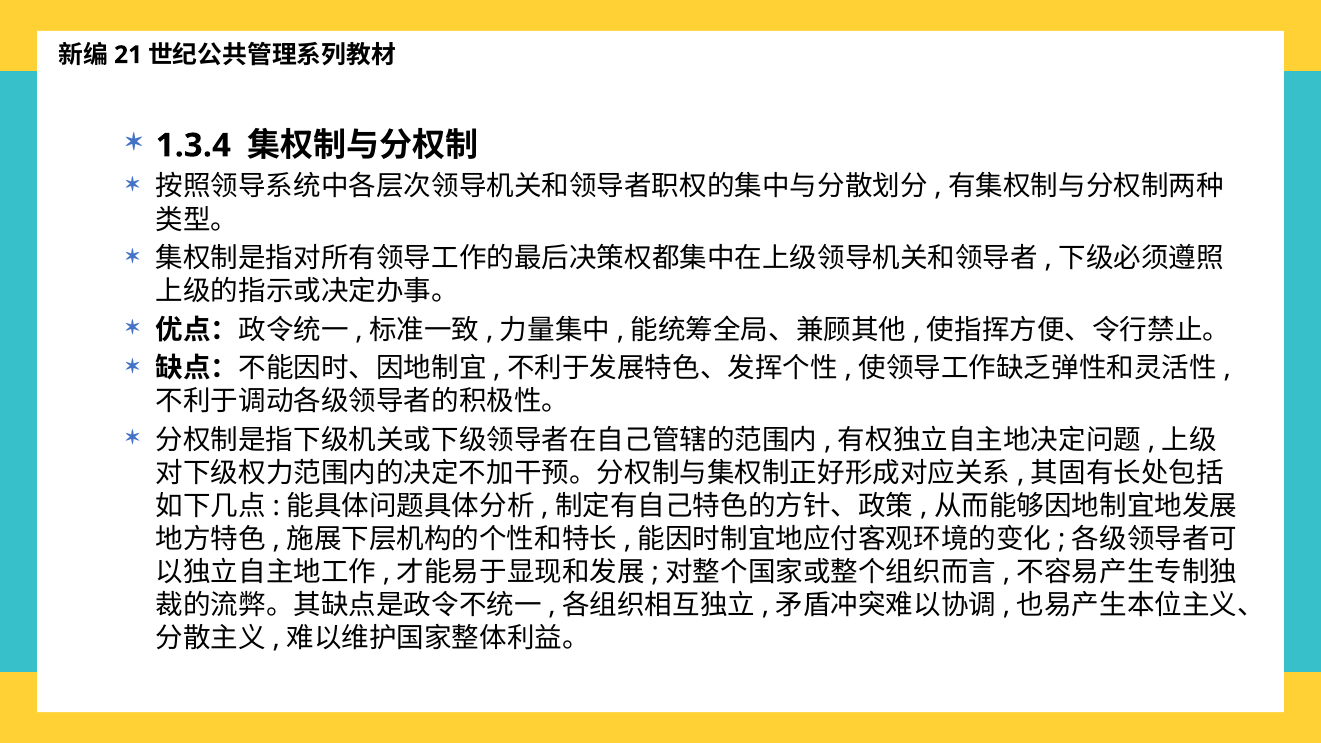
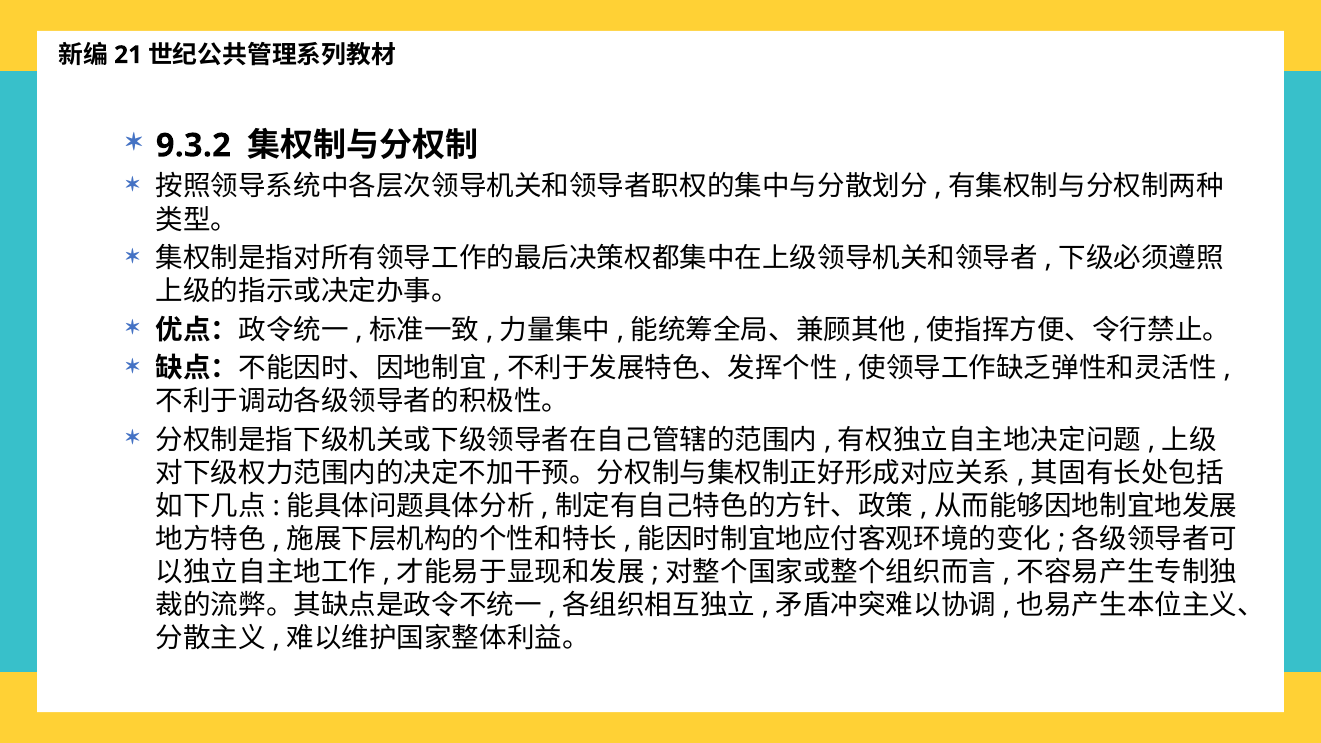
1.3.4: 1.3.4 -> 9.3.2
